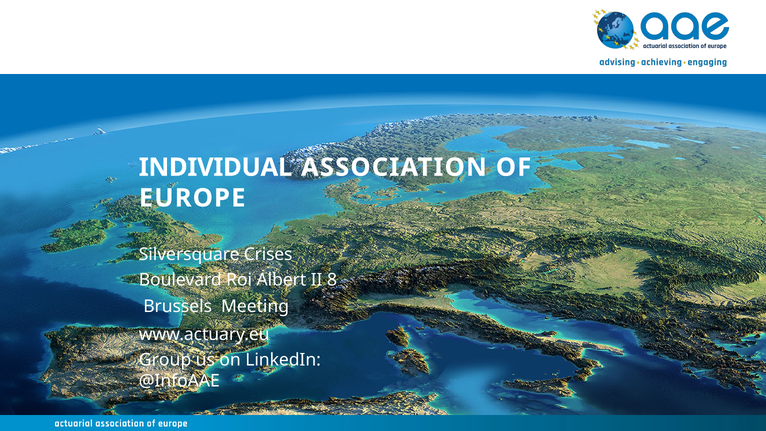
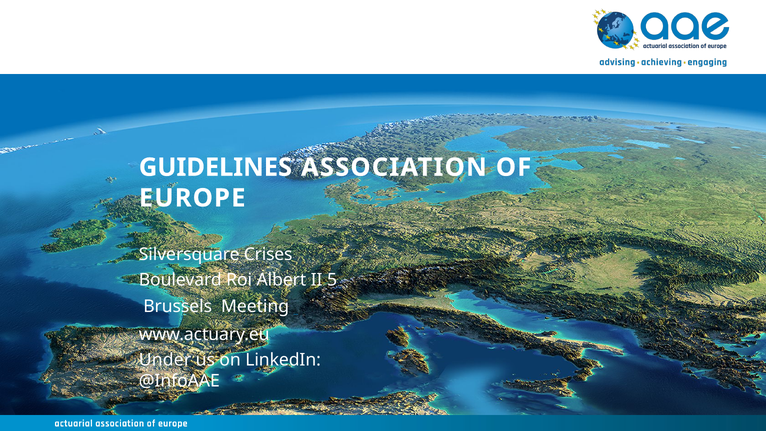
INDIVIDUAL: INDIVIDUAL -> GUIDELINES
8: 8 -> 5
Group: Group -> Under
